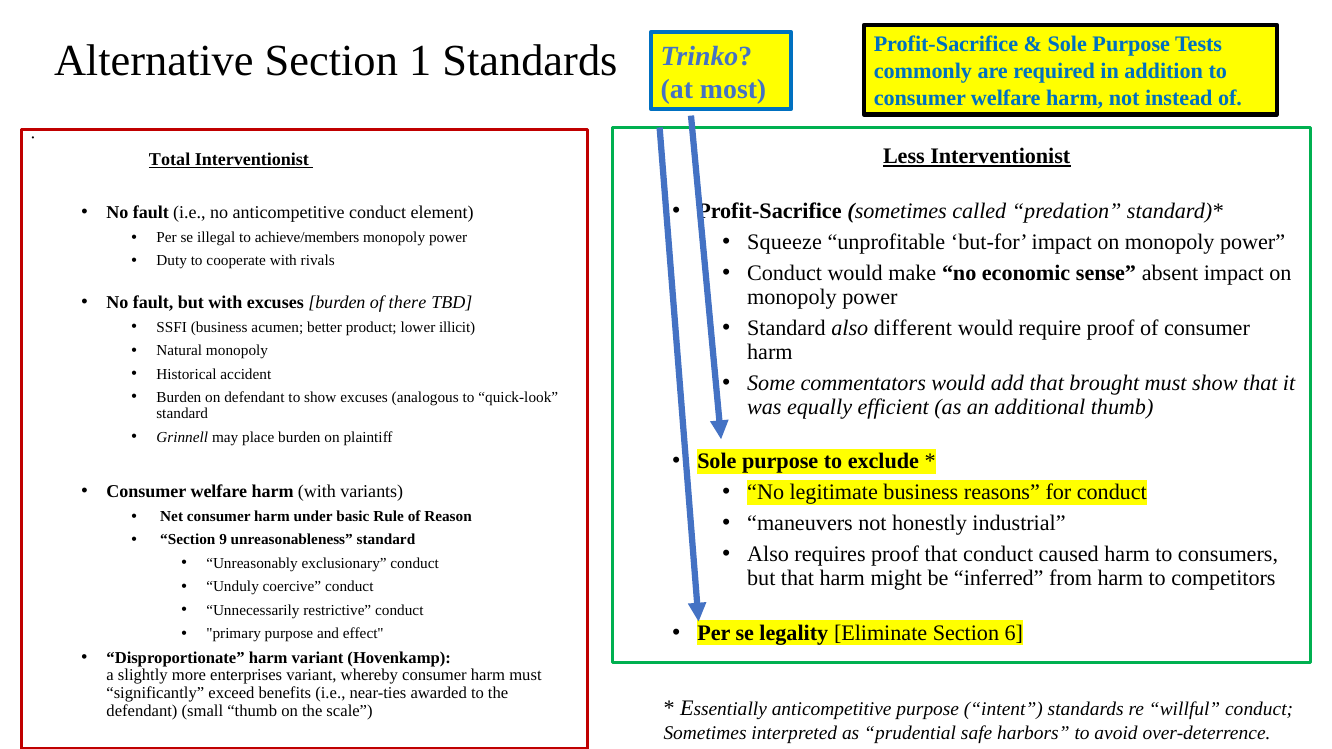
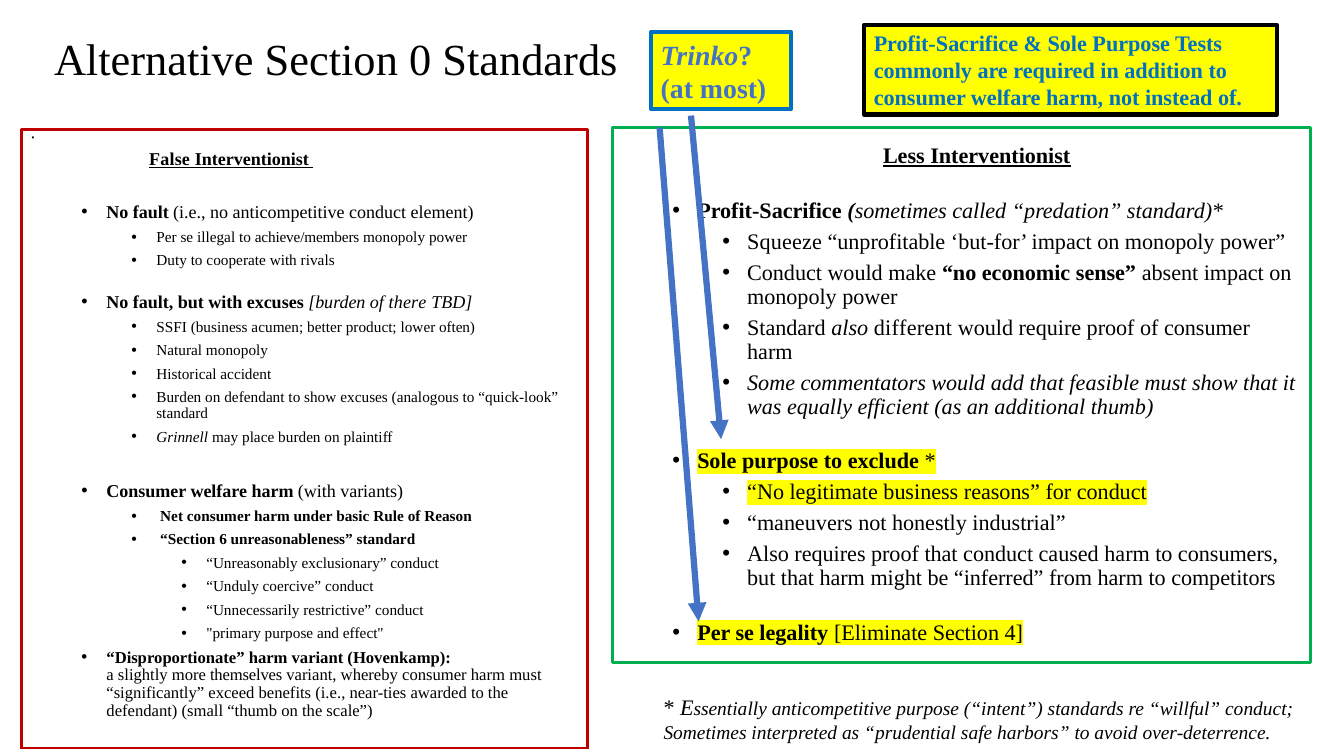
1: 1 -> 0
Total: Total -> False
illicit: illicit -> often
brought: brought -> feasible
9: 9 -> 6
6: 6 -> 4
enterprises: enterprises -> themselves
